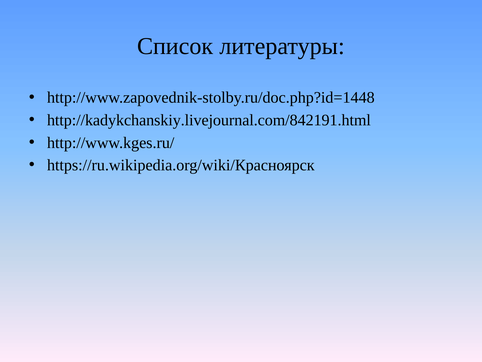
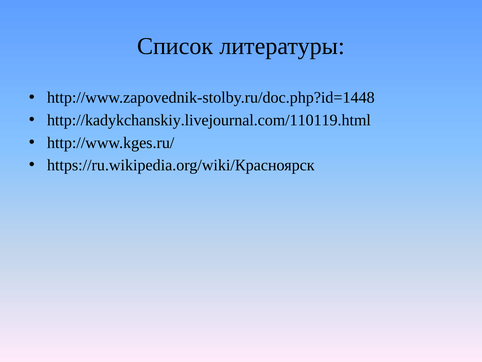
http://kadykchanskiy.livejournal.com/842191.html: http://kadykchanskiy.livejournal.com/842191.html -> http://kadykchanskiy.livejournal.com/110119.html
